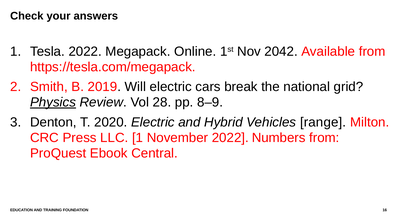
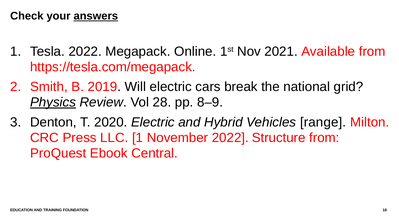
answers underline: none -> present
2042: 2042 -> 2021
Numbers: Numbers -> Structure
